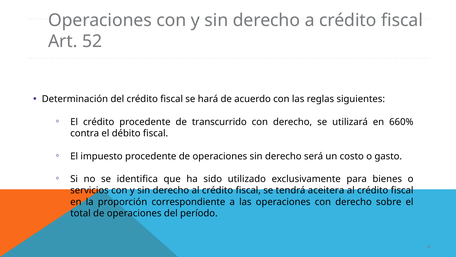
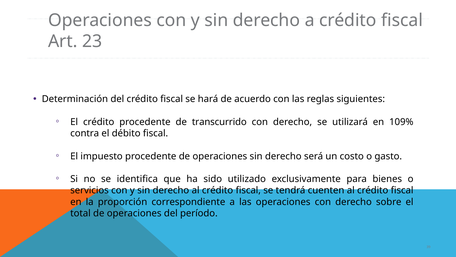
52: 52 -> 23
660%: 660% -> 109%
aceitera: aceitera -> cuenten
